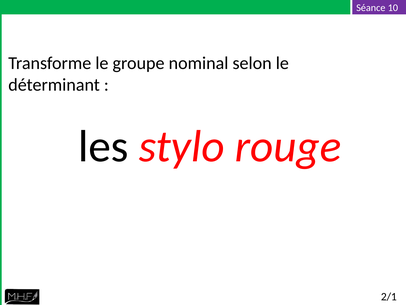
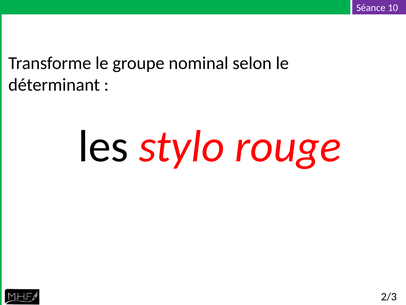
2/1: 2/1 -> 2/3
